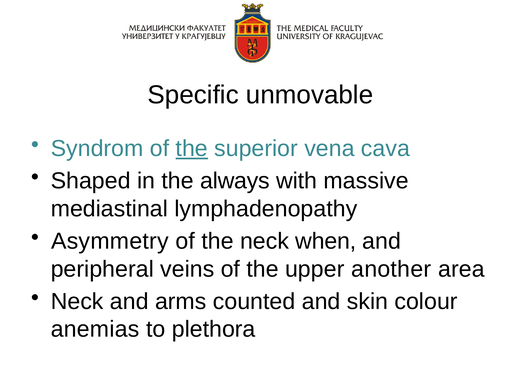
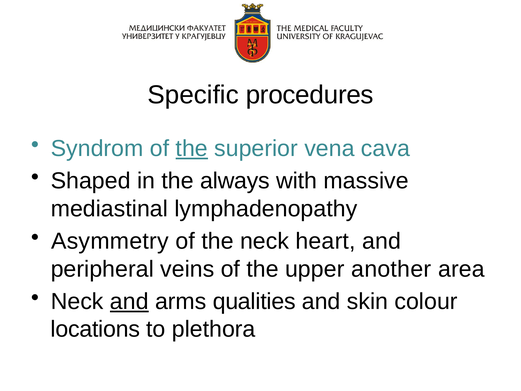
unmovable: unmovable -> procedures
when: when -> heart
and at (129, 301) underline: none -> present
counted: counted -> qualities
anemias: anemias -> locations
